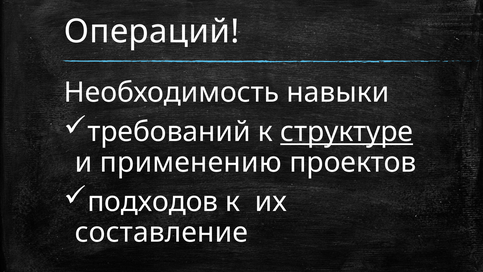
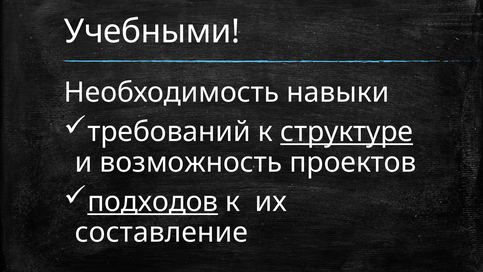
Операций: Операций -> Учебными
применению: применению -> возможность
подходов underline: none -> present
